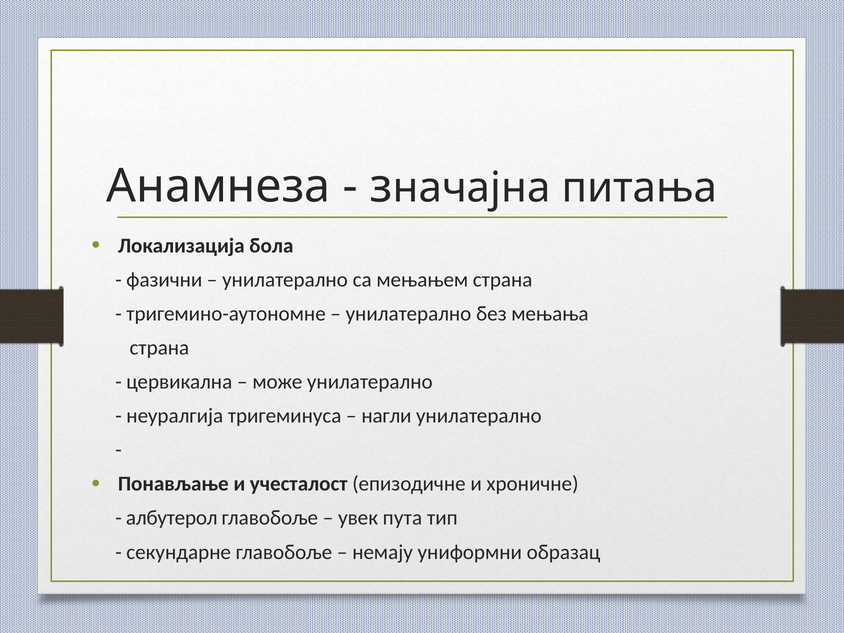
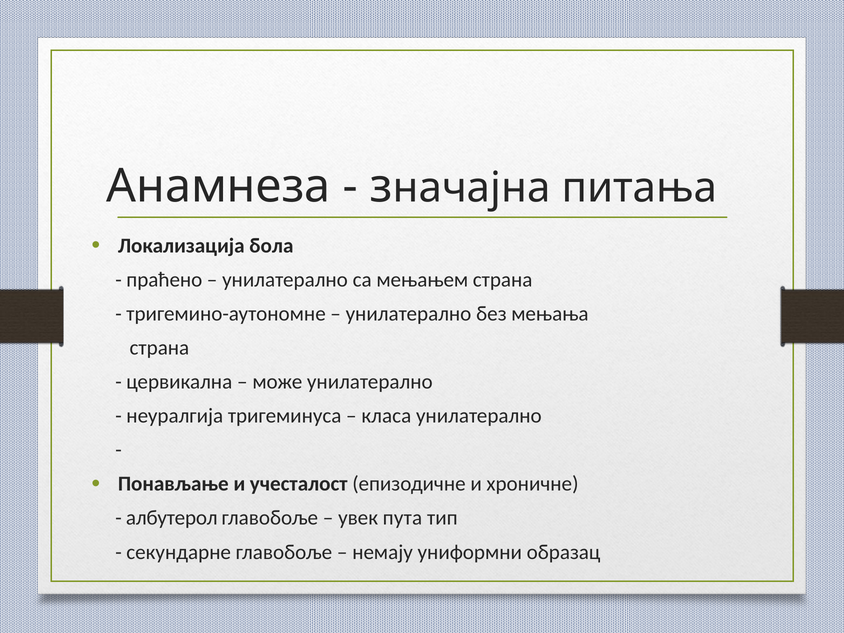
фазични: фазични -> праћено
нагли: нагли -> класа
